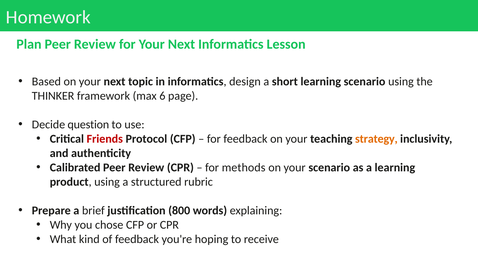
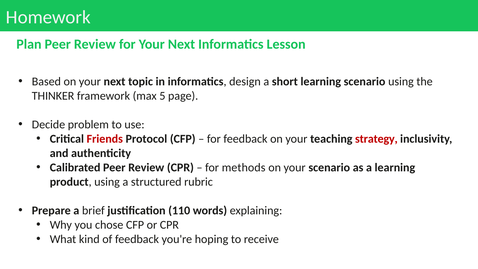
6: 6 -> 5
question: question -> problem
strategy colour: orange -> red
800: 800 -> 110
